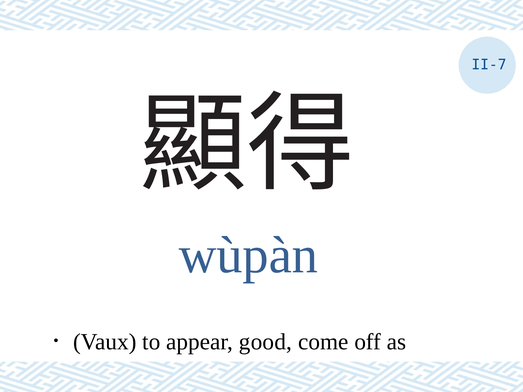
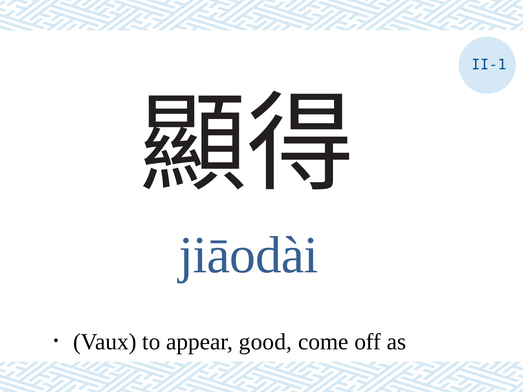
II-7: II-7 -> II-1
wùpàn: wùpàn -> jiāodài
